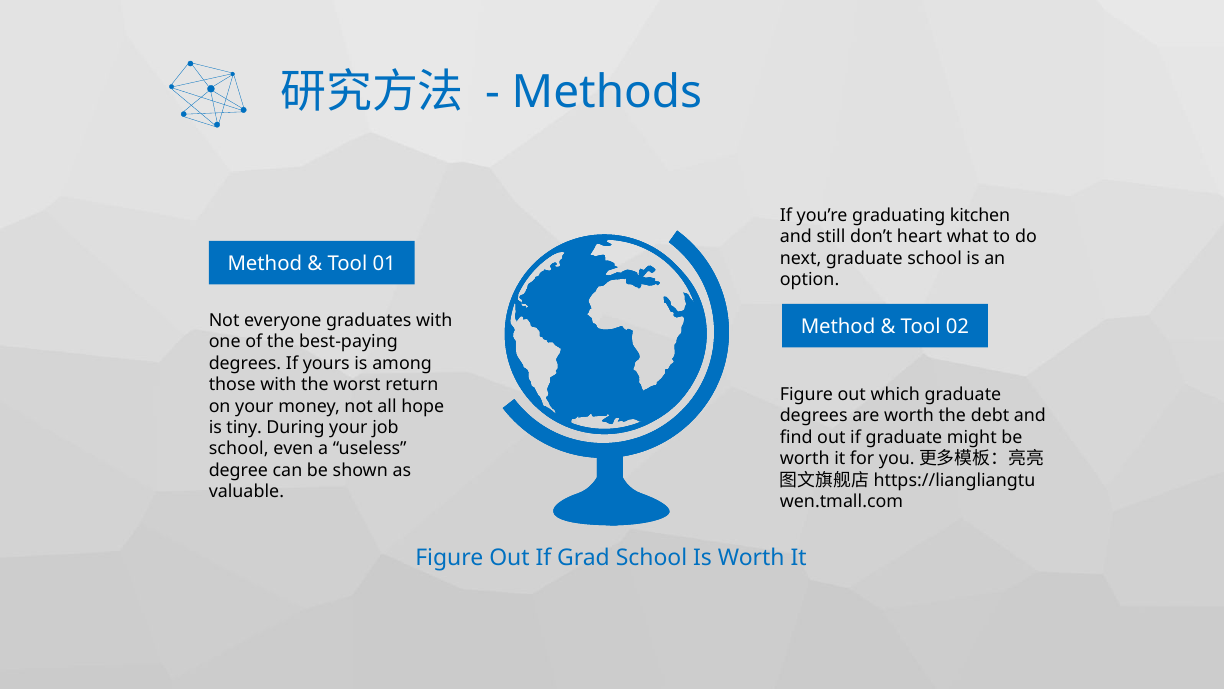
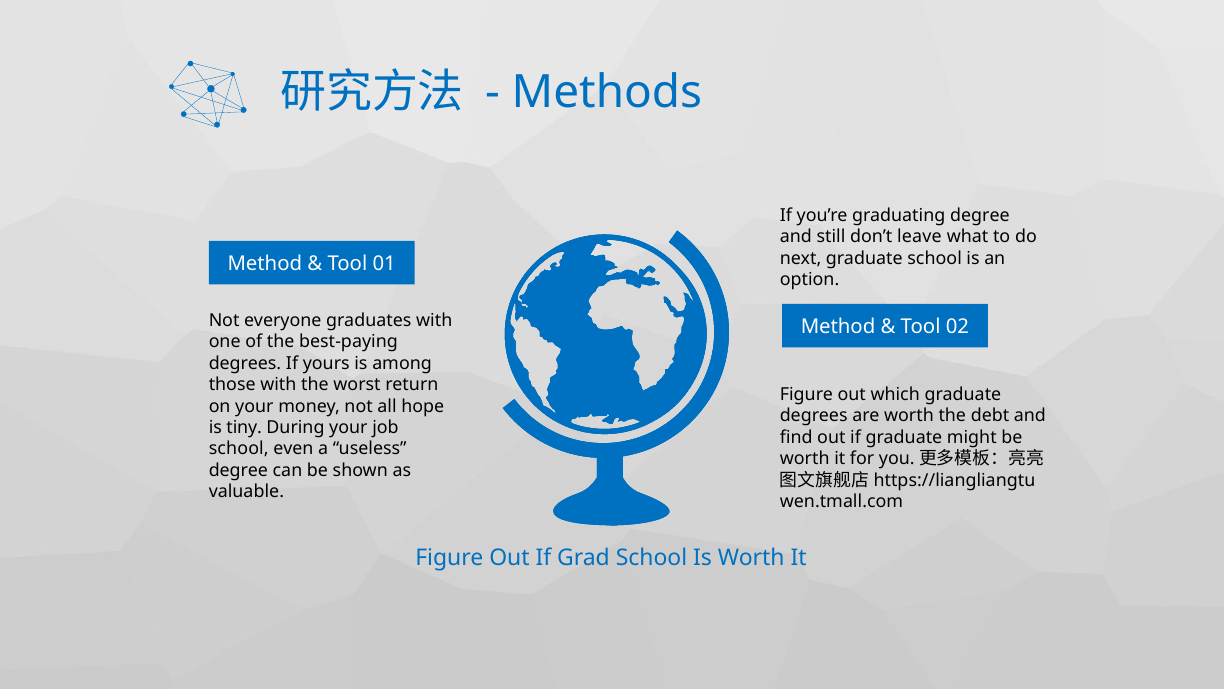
graduating kitchen: kitchen -> degree
heart: heart -> leave
